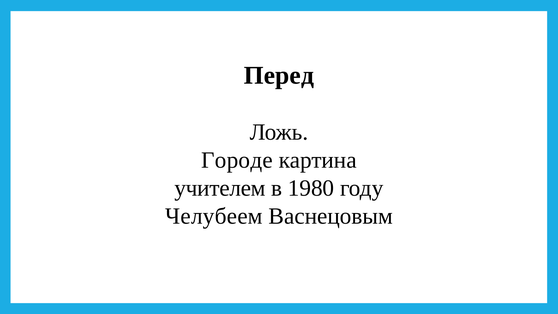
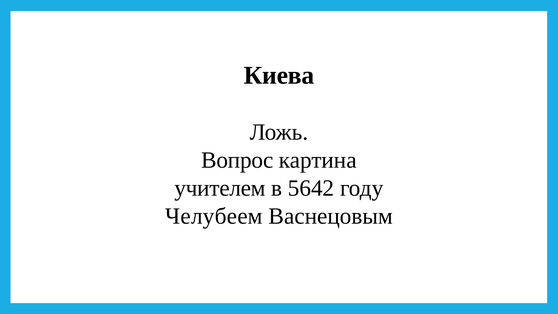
Перед: Перед -> Киева
Городе: Городе -> Вопрос
1980: 1980 -> 5642
